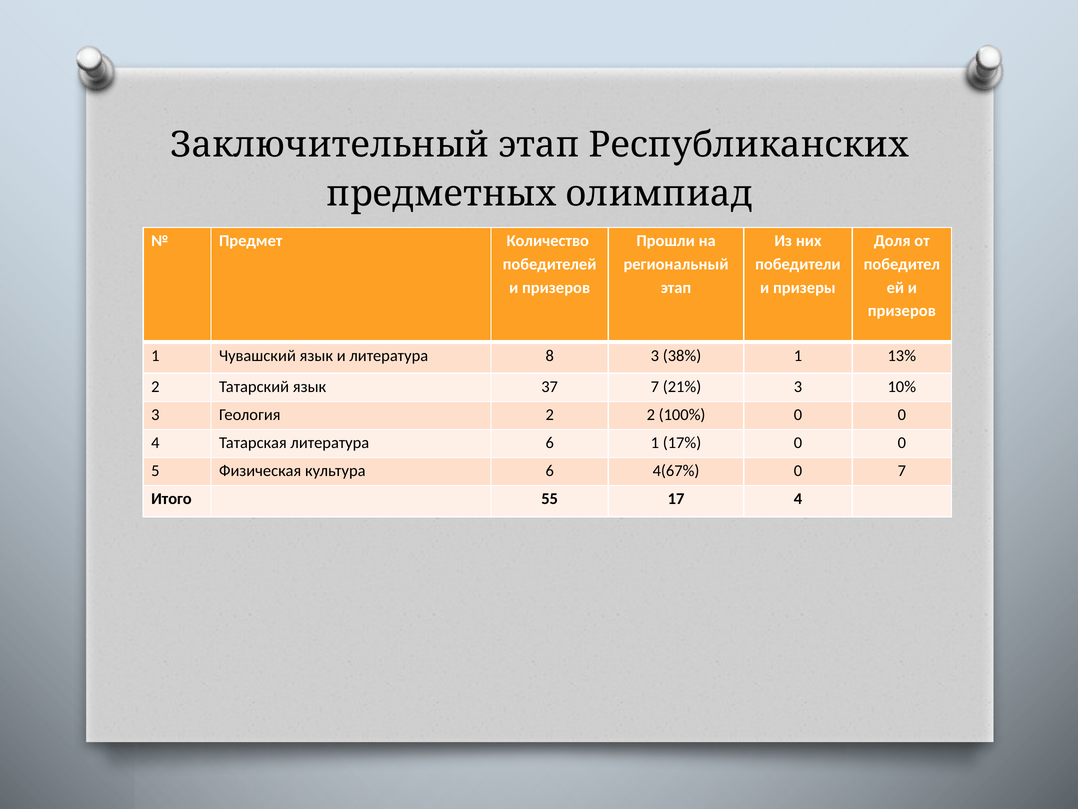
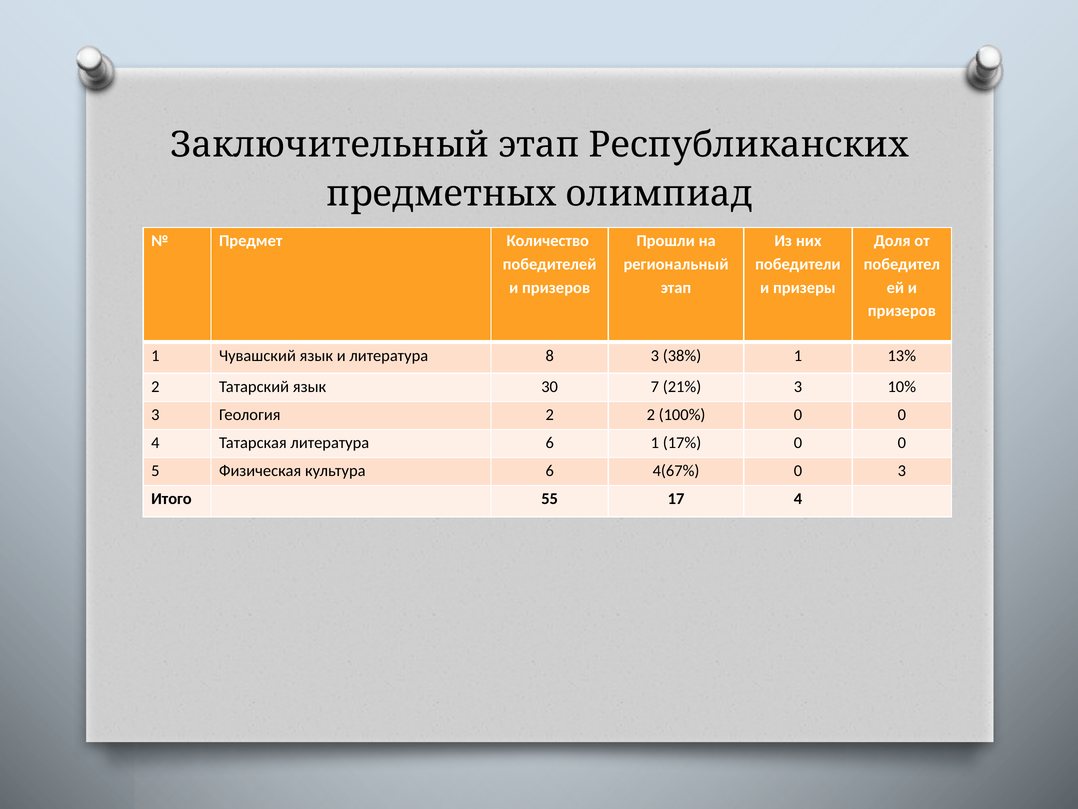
37: 37 -> 30
0 7: 7 -> 3
